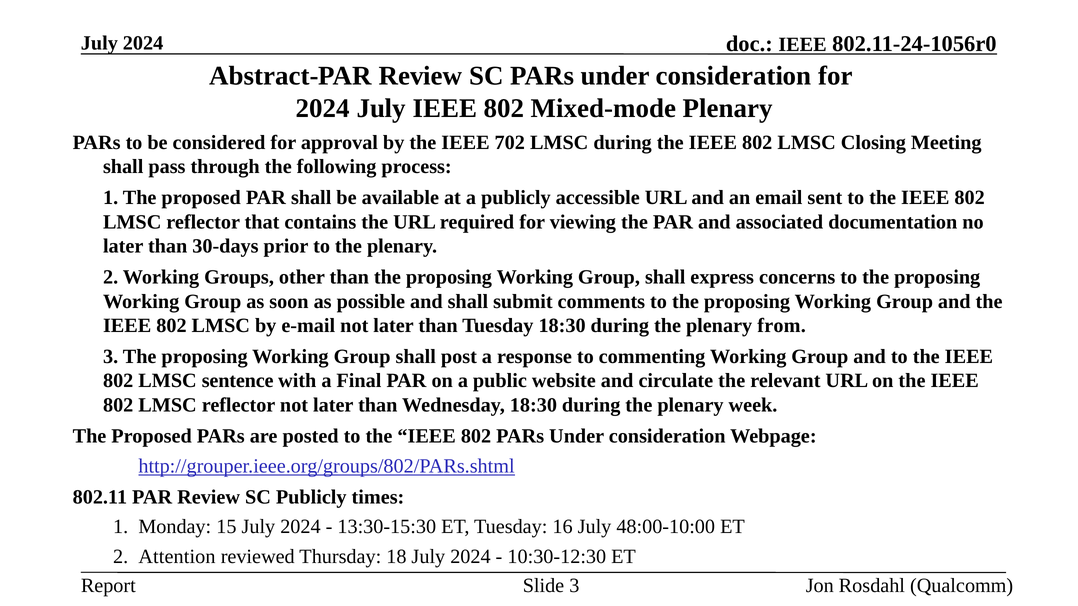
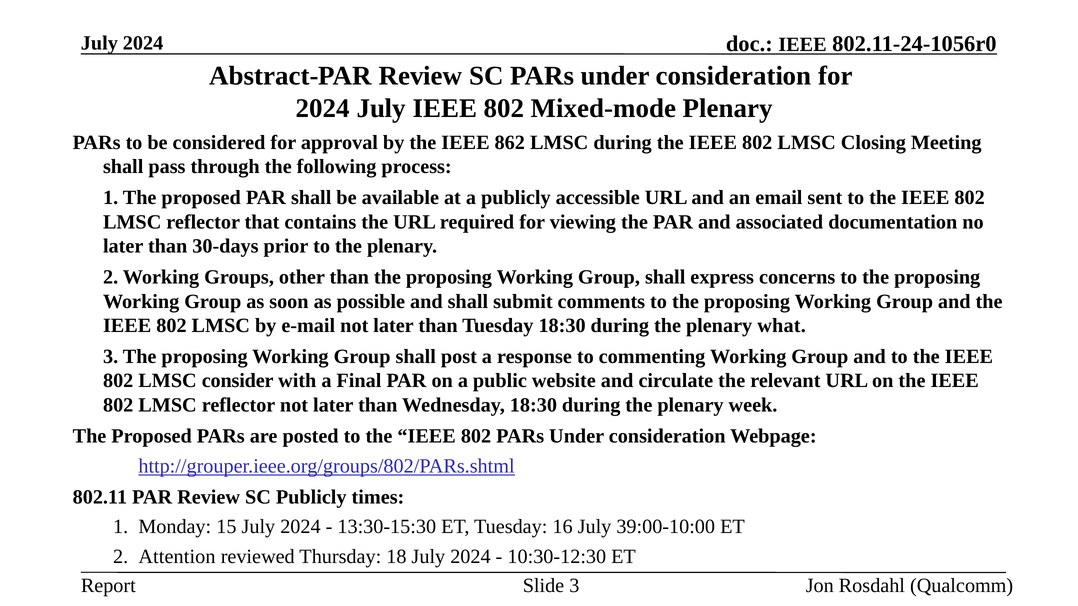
702: 702 -> 862
from: from -> what
sentence: sentence -> consider
48:00-10:00: 48:00-10:00 -> 39:00-10:00
